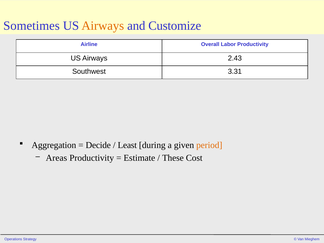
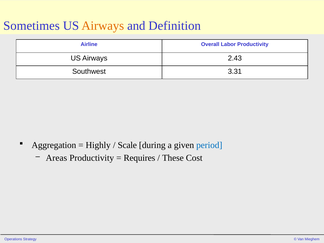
Customize: Customize -> Definition
Decide: Decide -> Highly
Least: Least -> Scale
period colour: orange -> blue
Estimate: Estimate -> Requires
